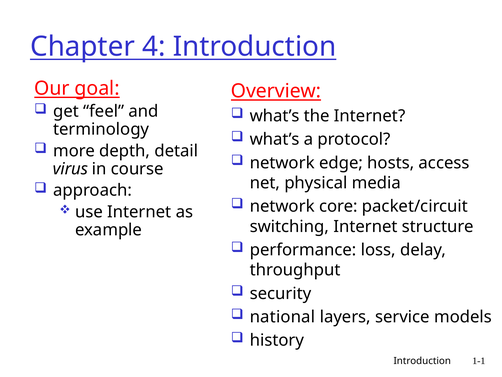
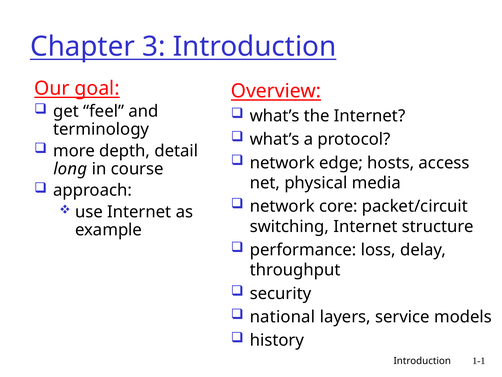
4: 4 -> 3
virus: virus -> long
